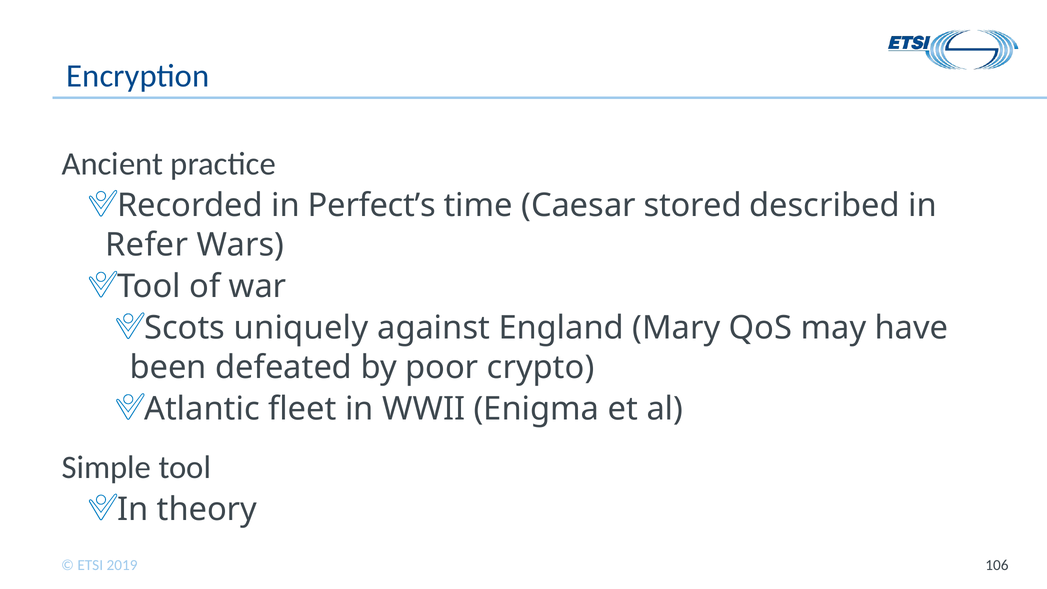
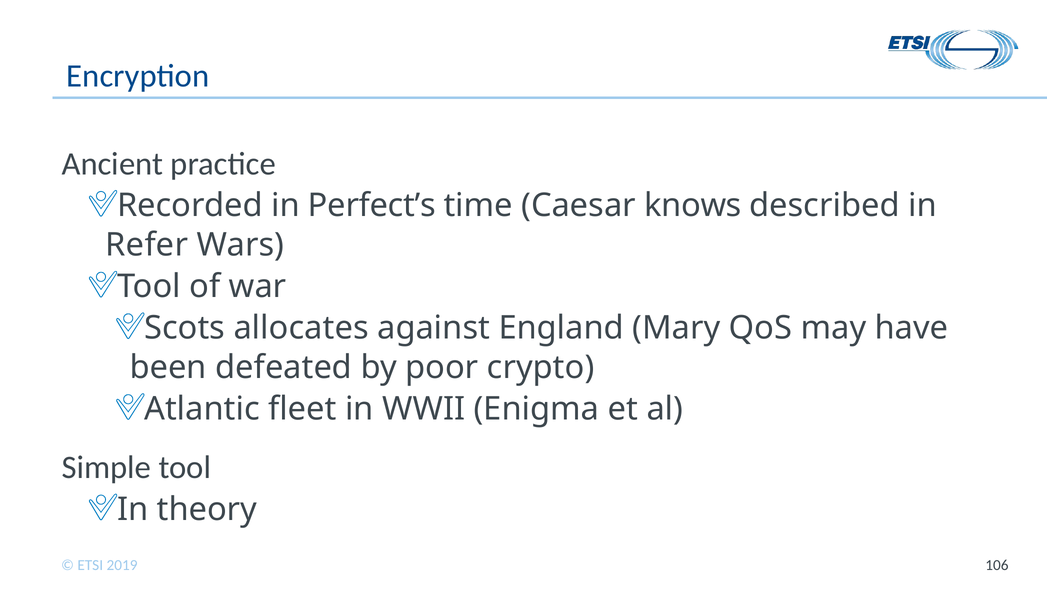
stored: stored -> knows
uniquely: uniquely -> allocates
